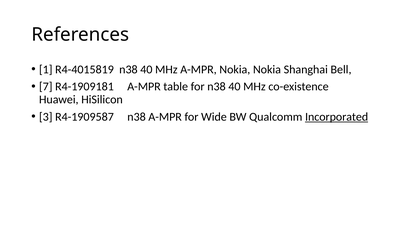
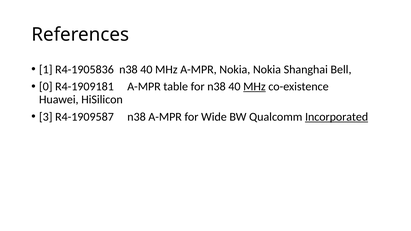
R4-4015819: R4-4015819 -> R4-1905836
7: 7 -> 0
MHz at (254, 87) underline: none -> present
